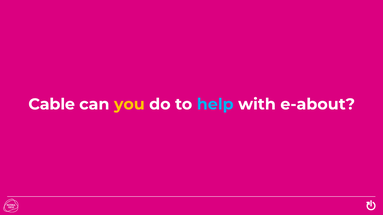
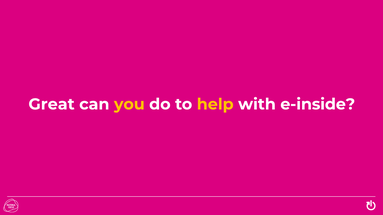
Cable: Cable -> Great
help colour: light blue -> yellow
e-about: e-about -> e-inside
